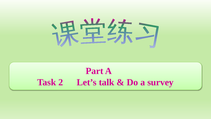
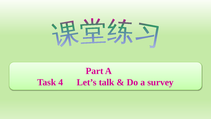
2: 2 -> 4
